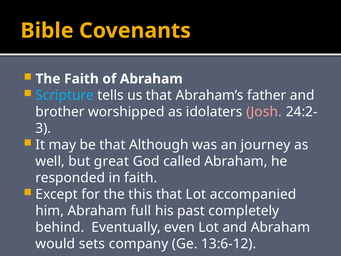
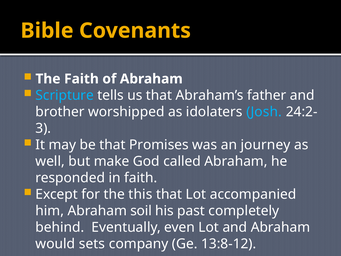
Josh colour: pink -> light blue
Although: Although -> Promises
great: great -> make
full: full -> soil
13:6-12: 13:6-12 -> 13:8-12
